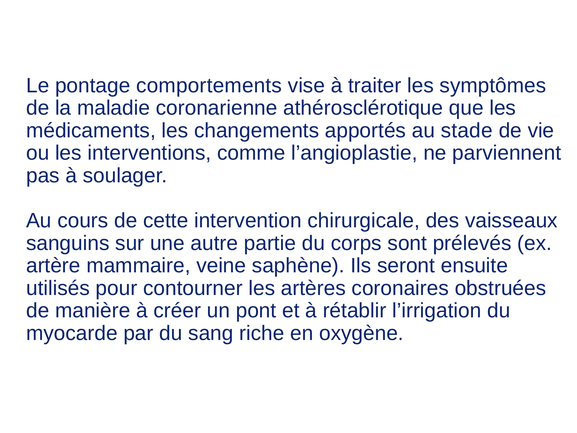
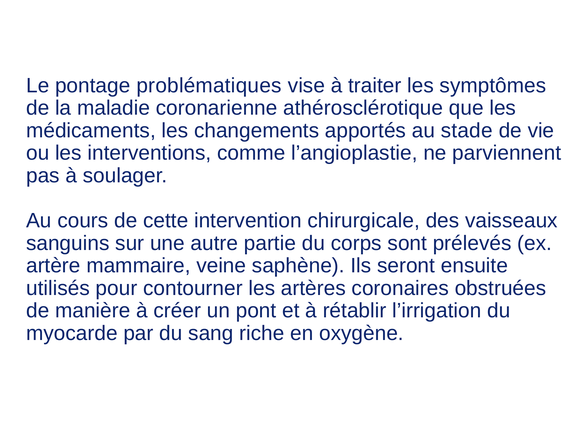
comportements: comportements -> problématiques
